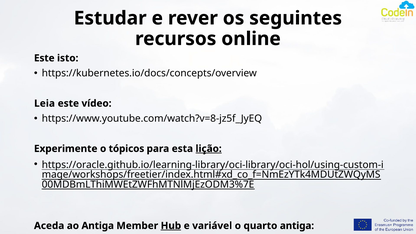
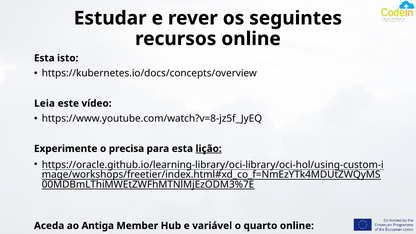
Este at (44, 58): Este -> Esta
tópicos: tópicos -> precisa
Hub underline: present -> none
quarto antiga: antiga -> online
